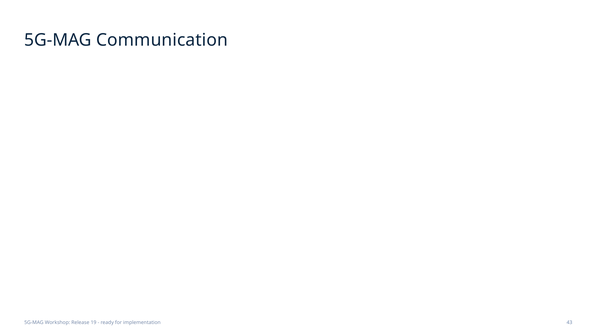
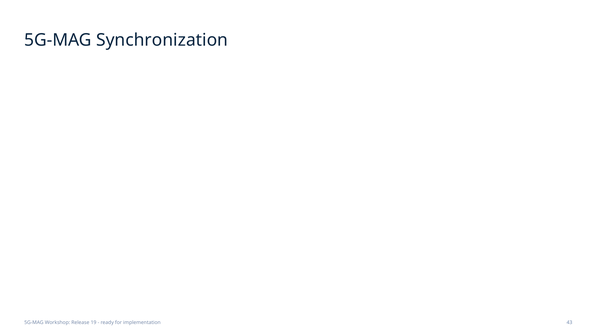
Communication: Communication -> Synchronization
